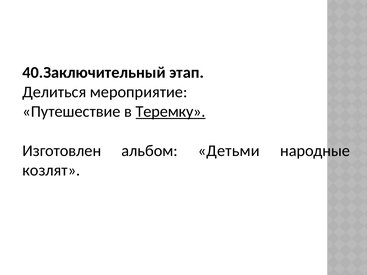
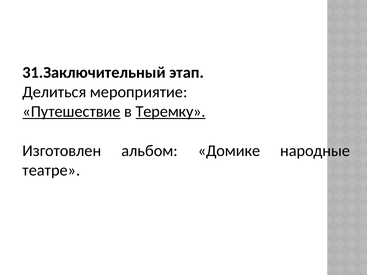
40.Заключительный: 40.Заключительный -> 31.Заключительный
Путешествие underline: none -> present
Детьми: Детьми -> Домике
козлят: козлят -> театре
